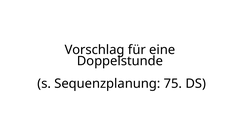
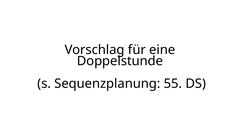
75: 75 -> 55
